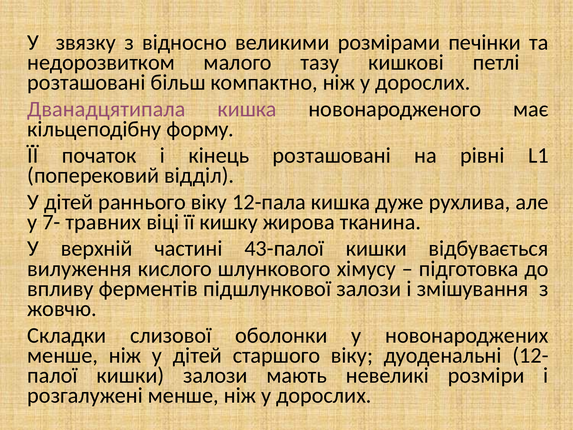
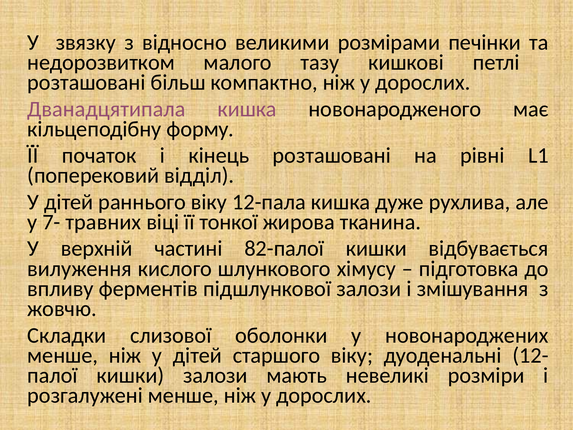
кишку: кишку -> тонкої
43-палої: 43-палої -> 82-палої
